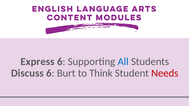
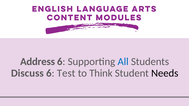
Express: Express -> Address
Burt: Burt -> Test
Needs colour: red -> black
